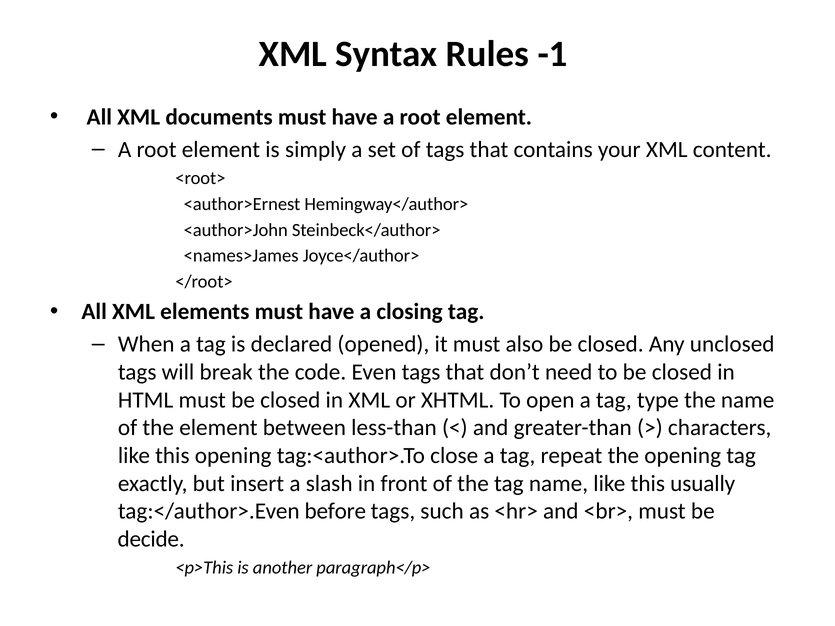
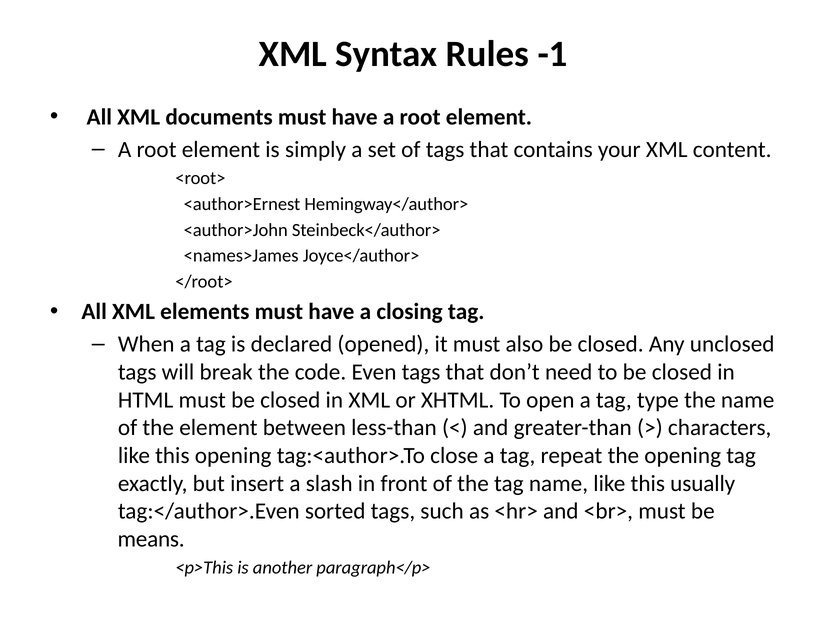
before: before -> sorted
decide: decide -> means
